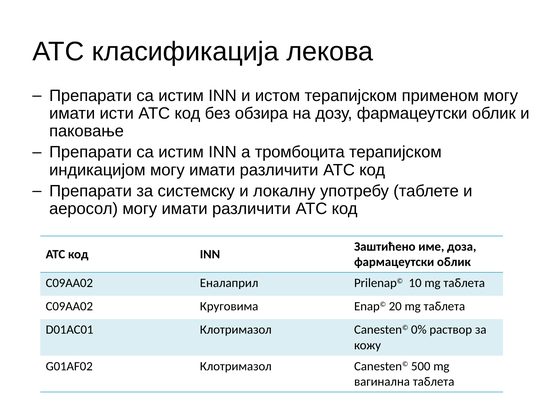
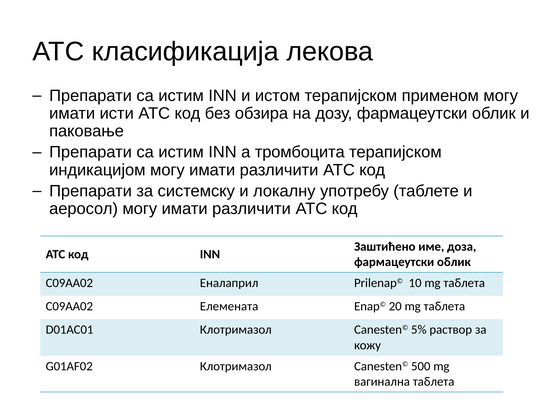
Круговима: Круговима -> Елемената
0%: 0% -> 5%
